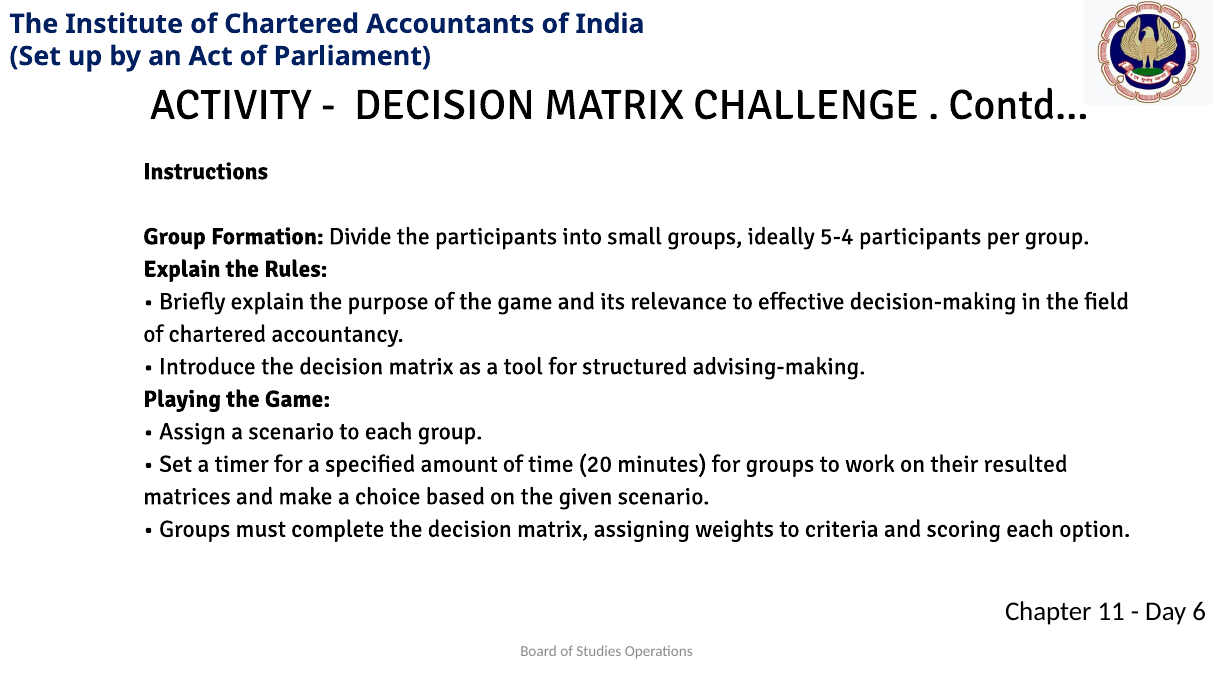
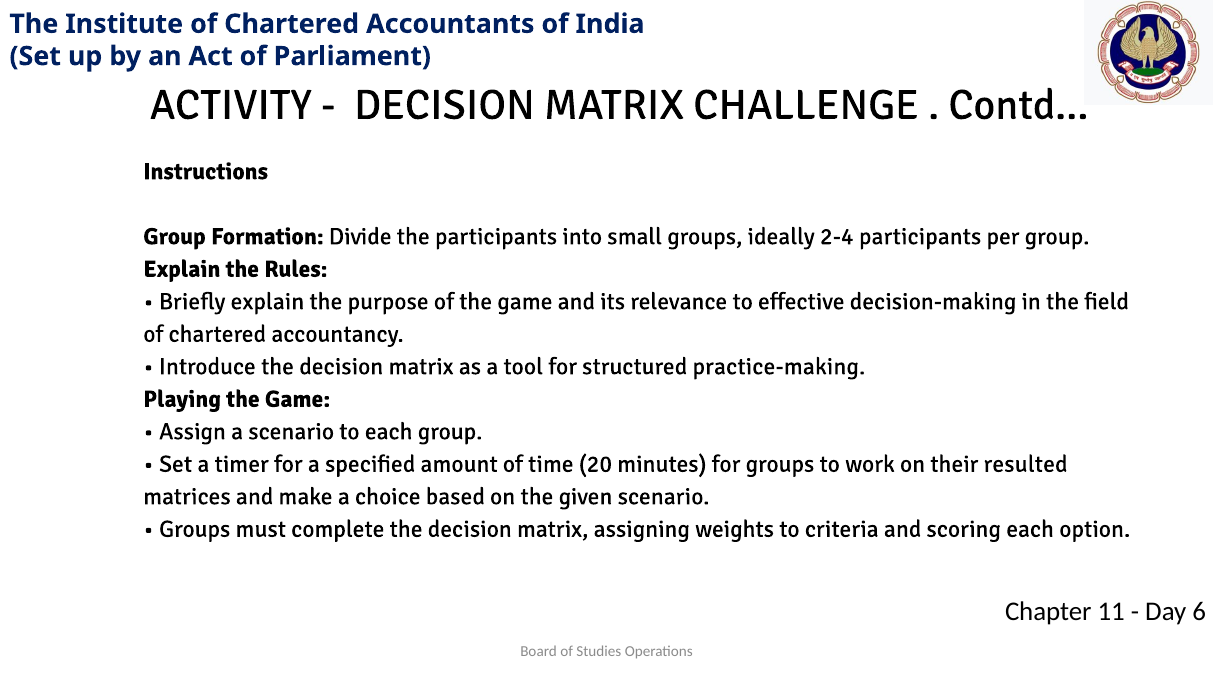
5-4: 5-4 -> 2-4
advising-making: advising-making -> practice-making
